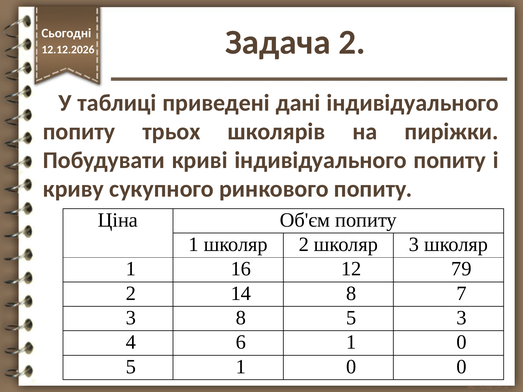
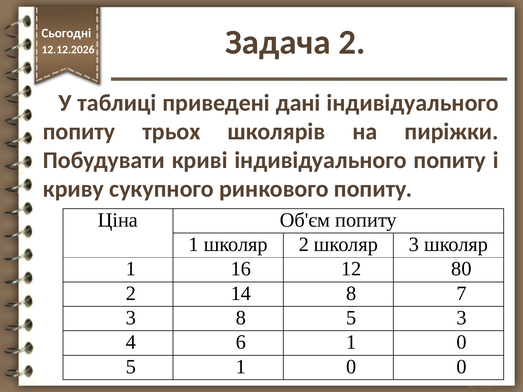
79: 79 -> 80
